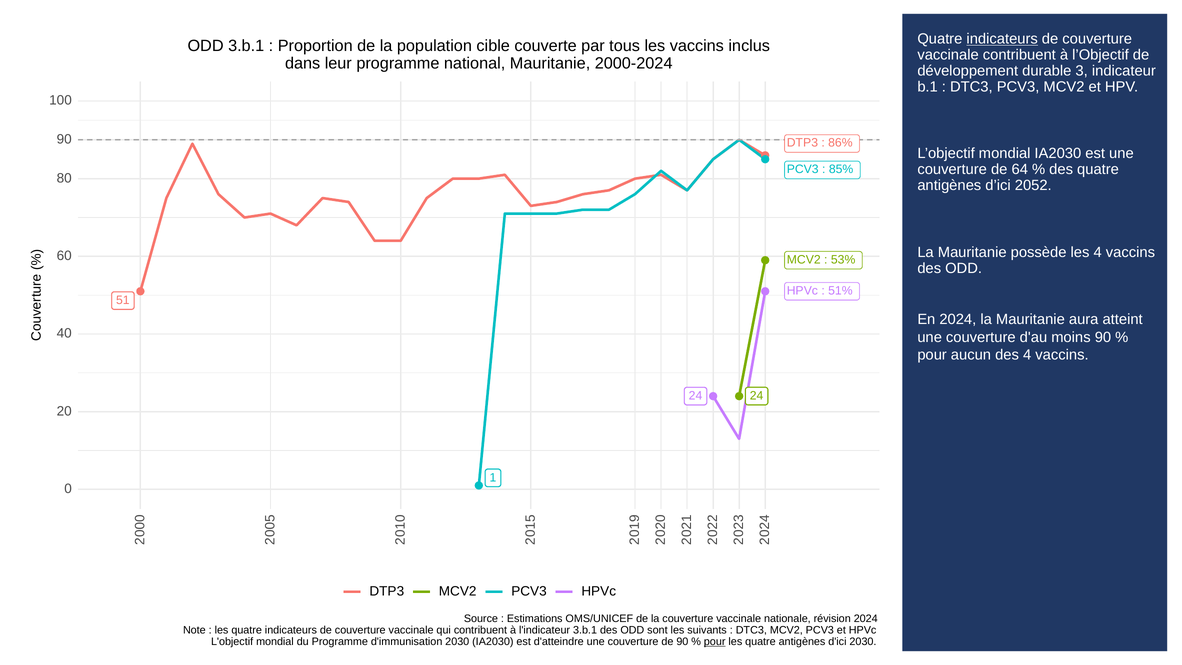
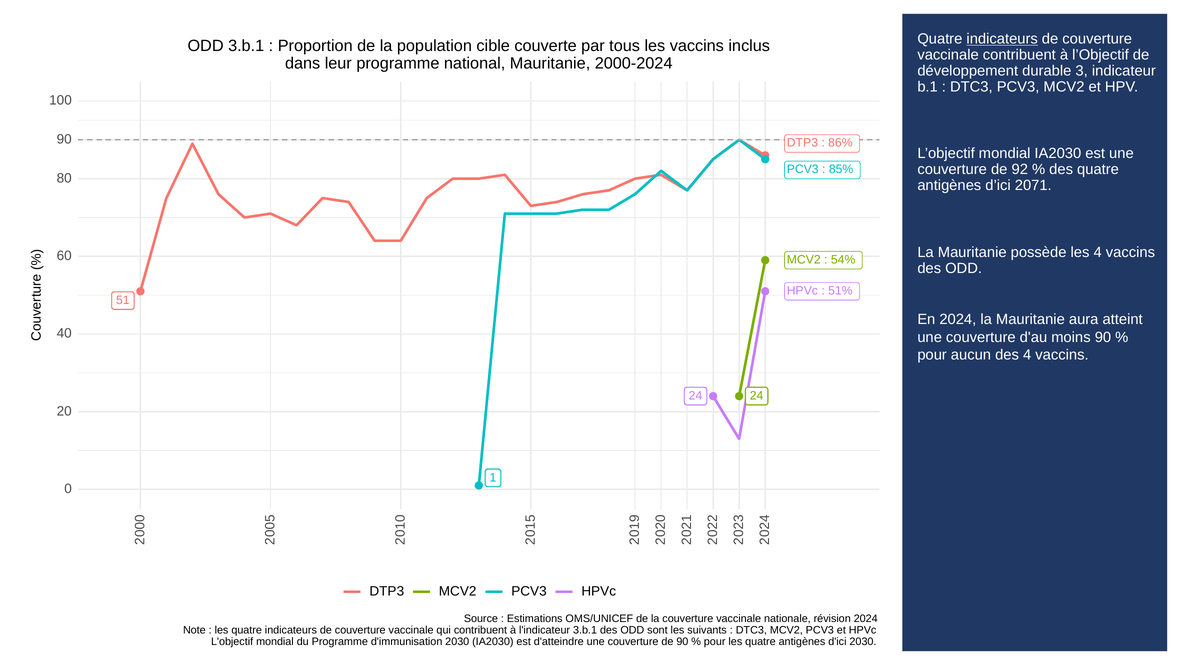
64: 64 -> 92
2052: 2052 -> 2071
53%: 53% -> 54%
pour at (715, 642) underline: present -> none
